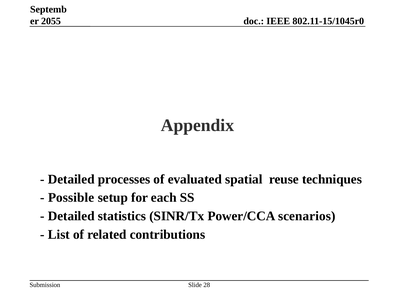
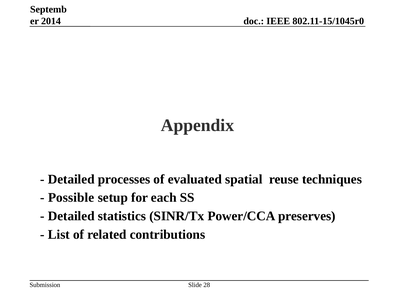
2055: 2055 -> 2014
scenarios: scenarios -> preserves
